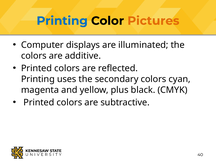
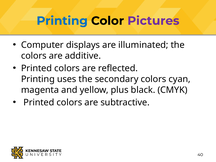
Pictures colour: orange -> purple
